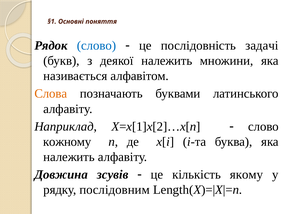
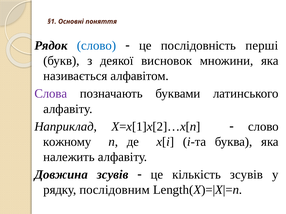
задачі: задачі -> перші
деякої належить: належить -> висновок
Слова colour: orange -> purple
кількість якому: якому -> зсувів
